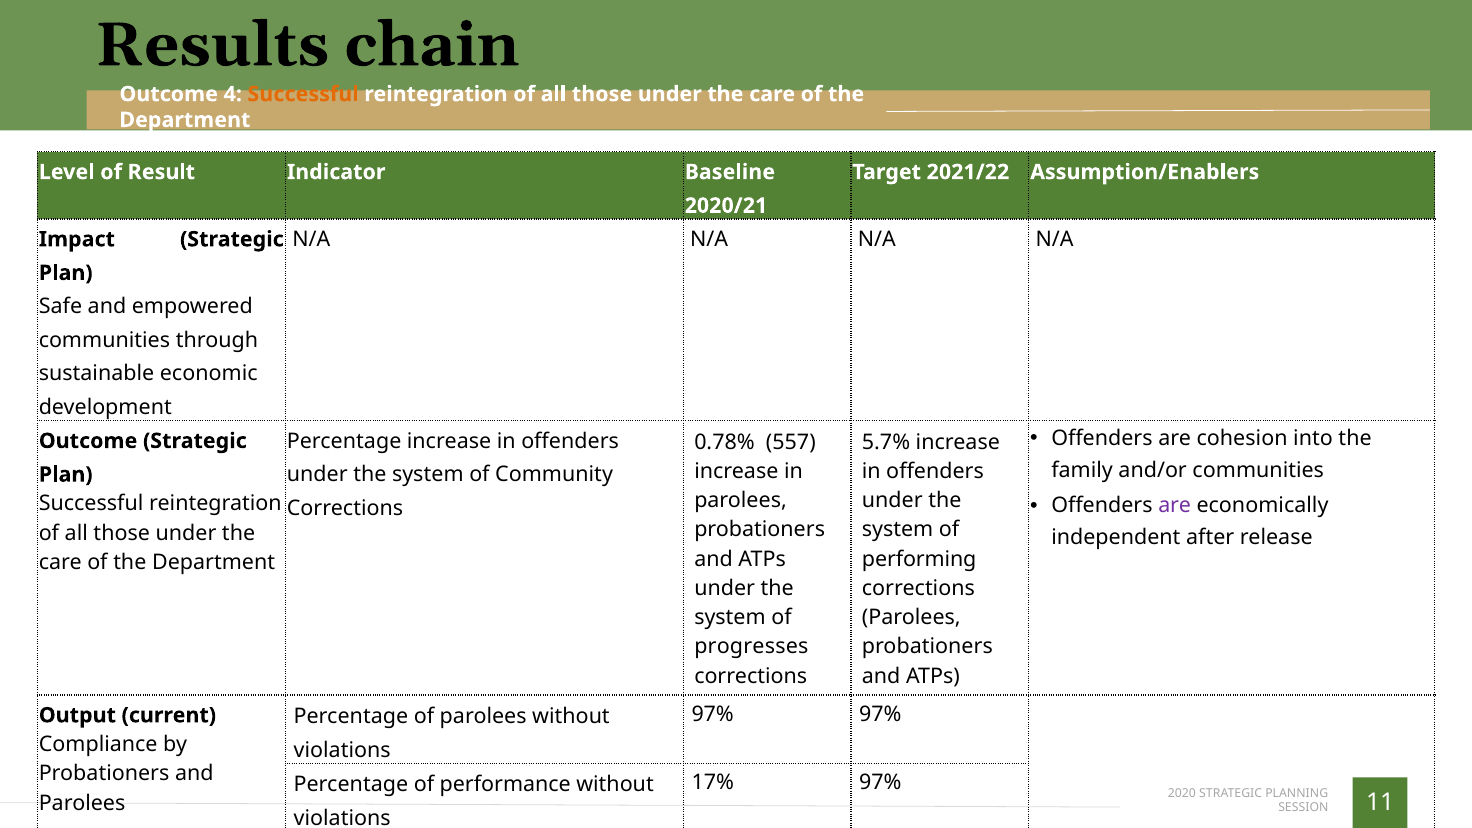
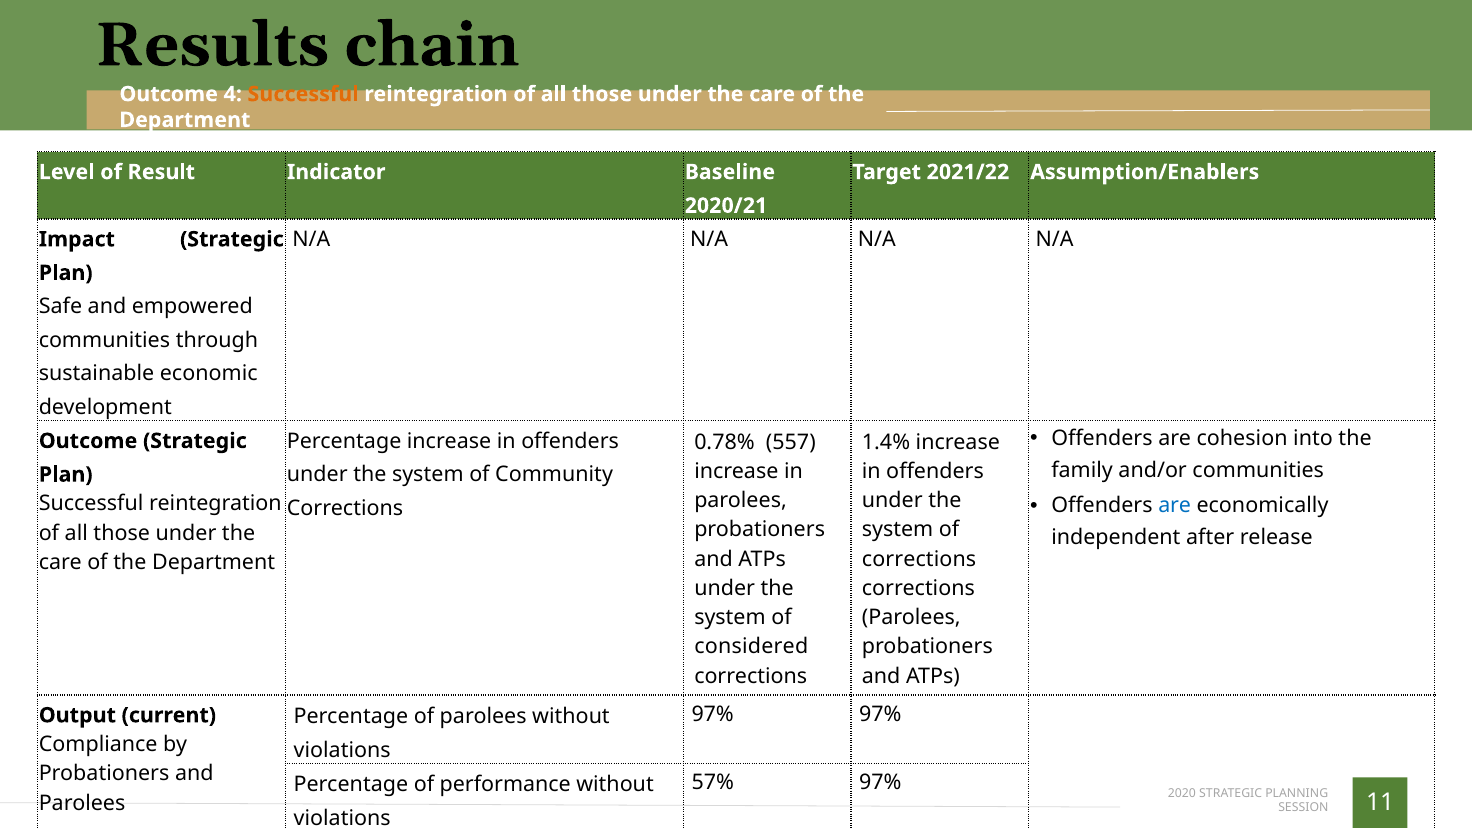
5.7%: 5.7% -> 1.4%
are at (1175, 506) colour: purple -> blue
performing at (919, 559): performing -> corrections
progresses: progresses -> considered
17%: 17% -> 57%
